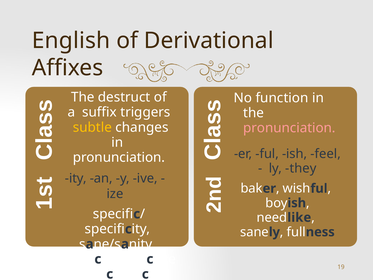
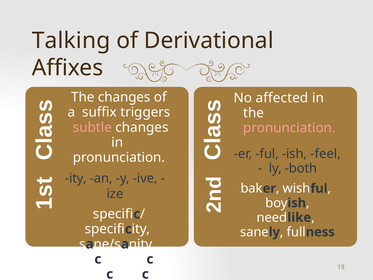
English: English -> Talking
function: function -> affected
The destruct: destruct -> changes
subtle colour: yellow -> pink
they: they -> both
